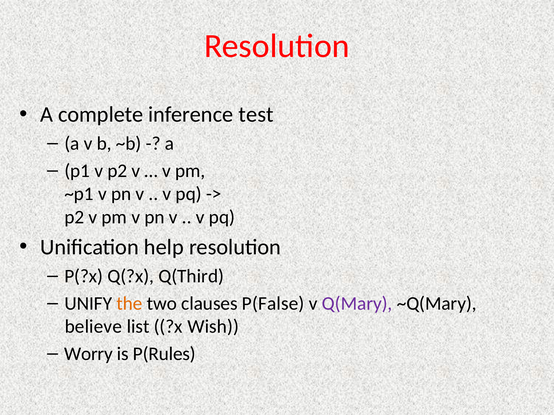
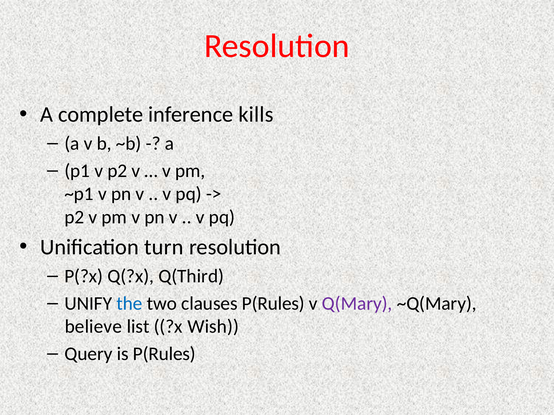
test: test -> kills
help: help -> turn
the colour: orange -> blue
clauses P(False: P(False -> P(Rules
Worry: Worry -> Query
